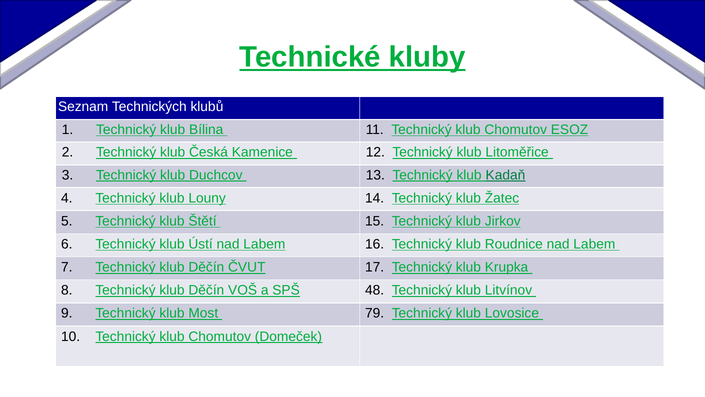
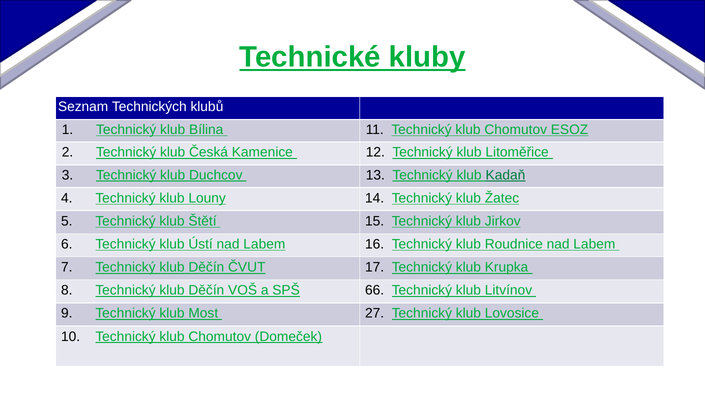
48: 48 -> 66
79: 79 -> 27
